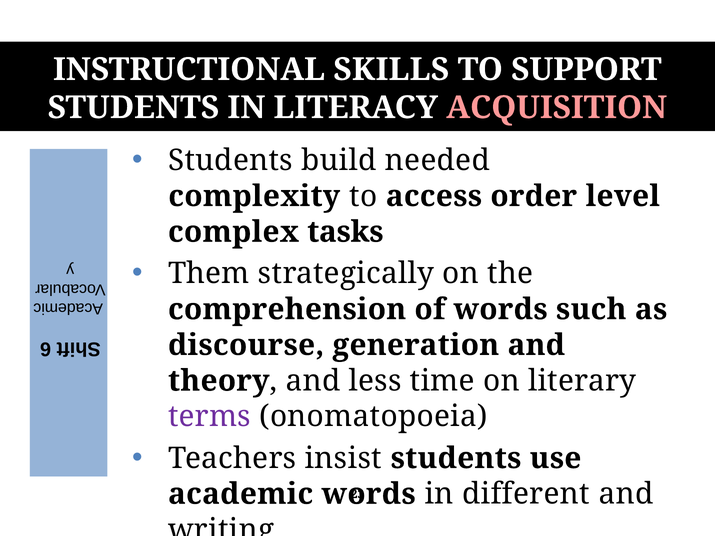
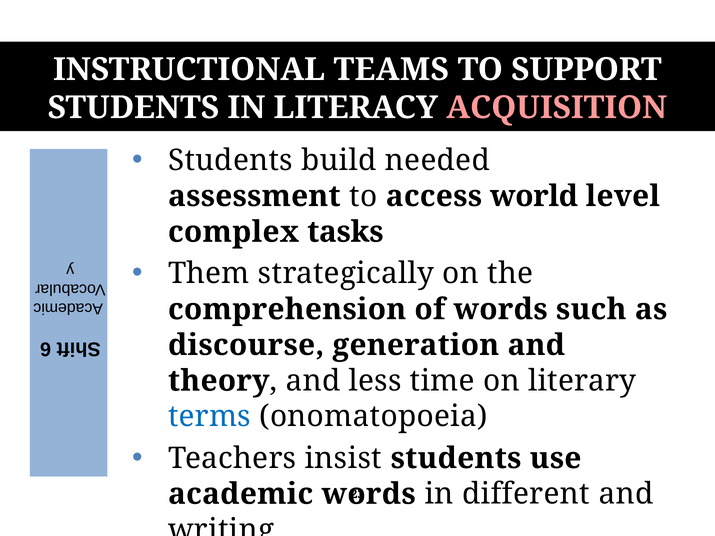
SKILLS: SKILLS -> TEAMS
complexity: complexity -> assessment
order: order -> world
terms colour: purple -> blue
